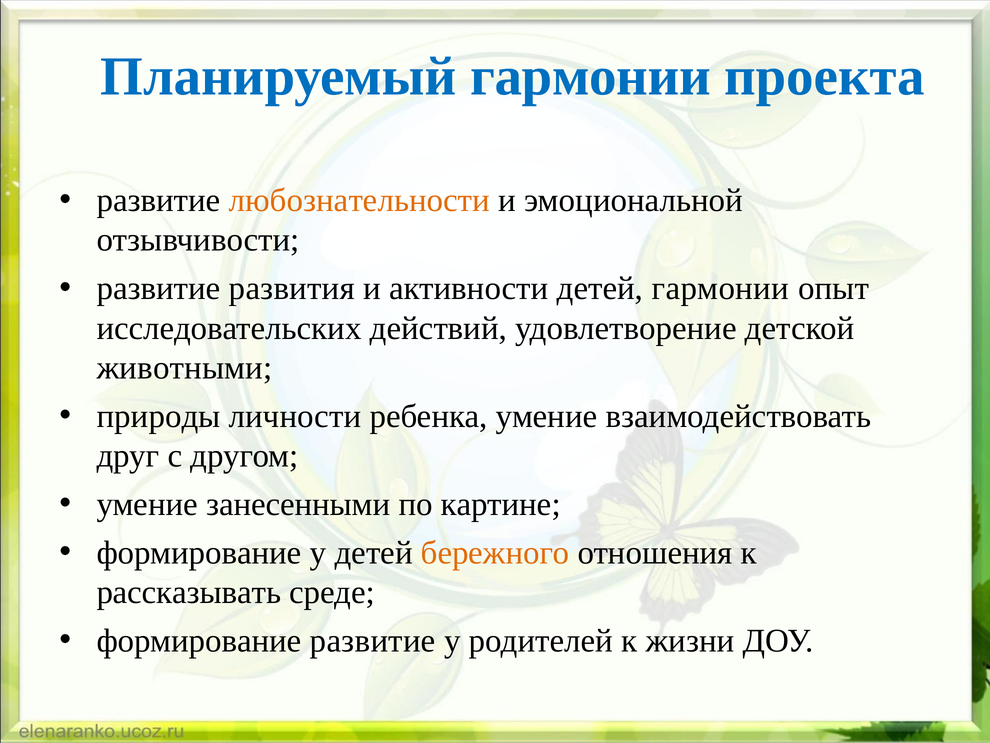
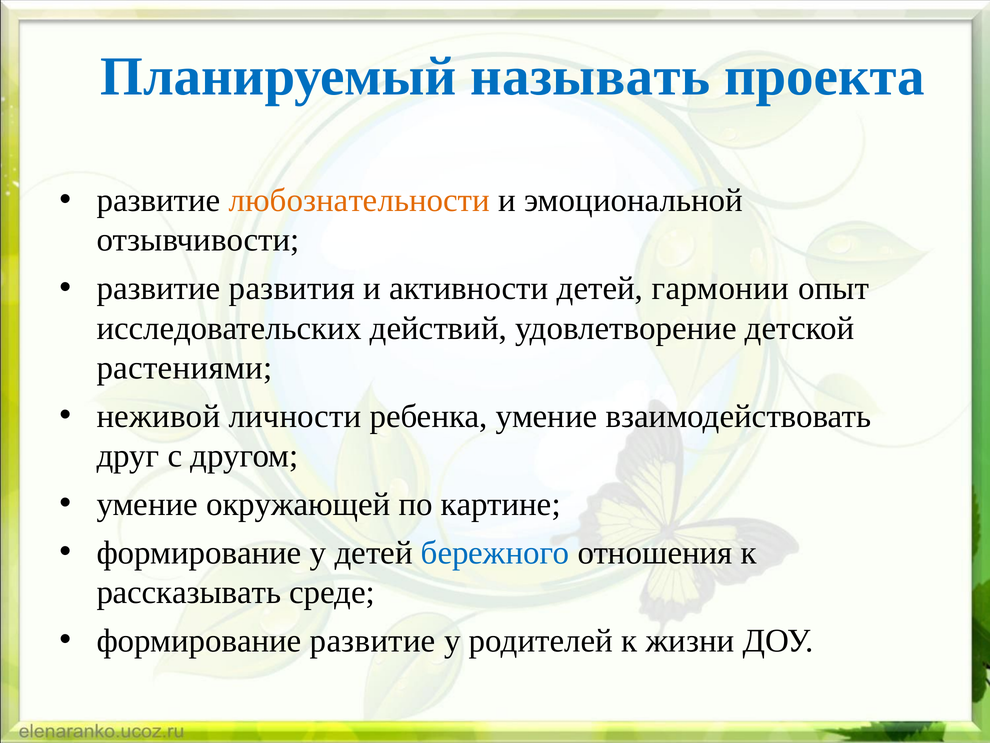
Планируемый гармонии: гармонии -> называть
животными: животными -> растениями
природы: природы -> неживой
занесенными: занесенными -> окружающей
бережного colour: orange -> blue
